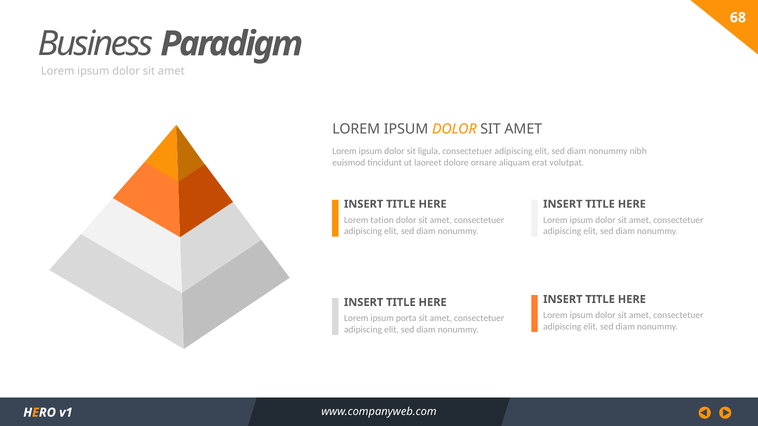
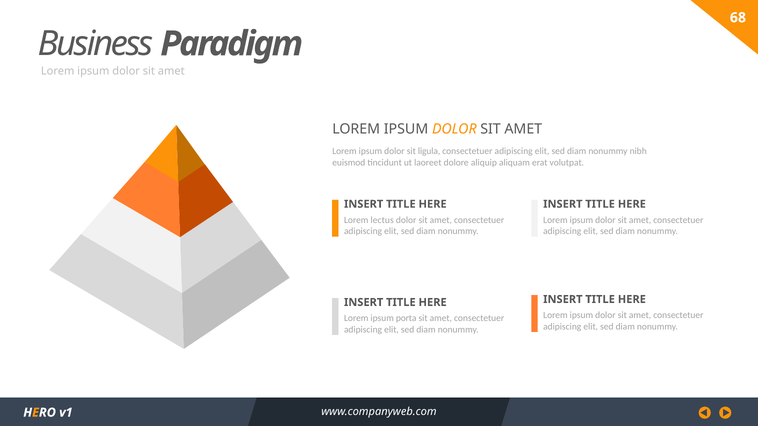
ornare: ornare -> aliquip
tation: tation -> lectus
